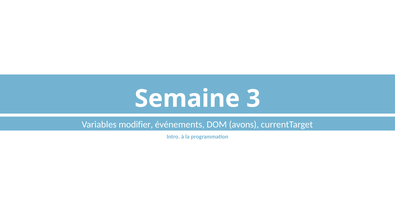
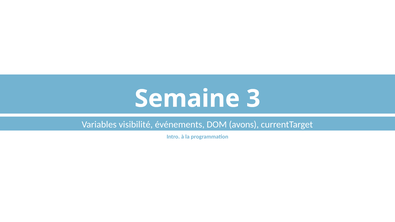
modifier: modifier -> visibilité
